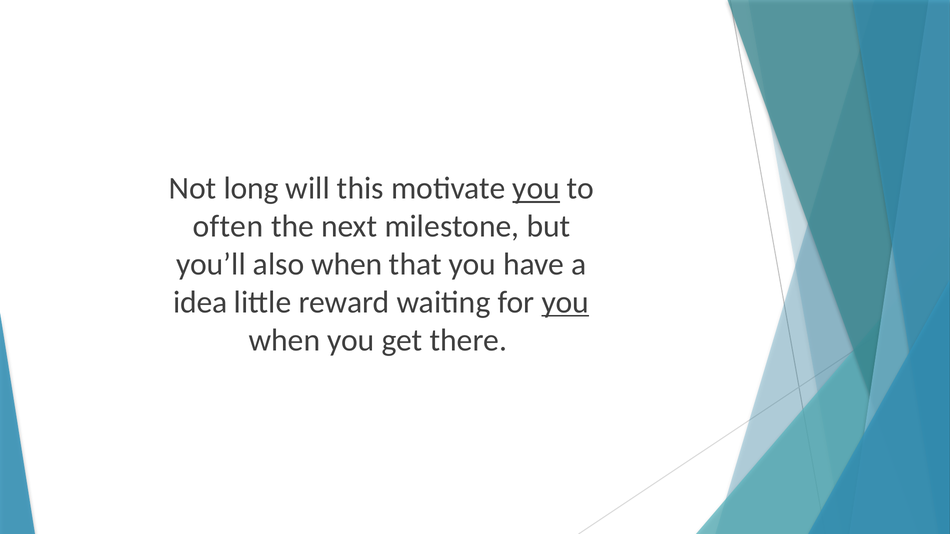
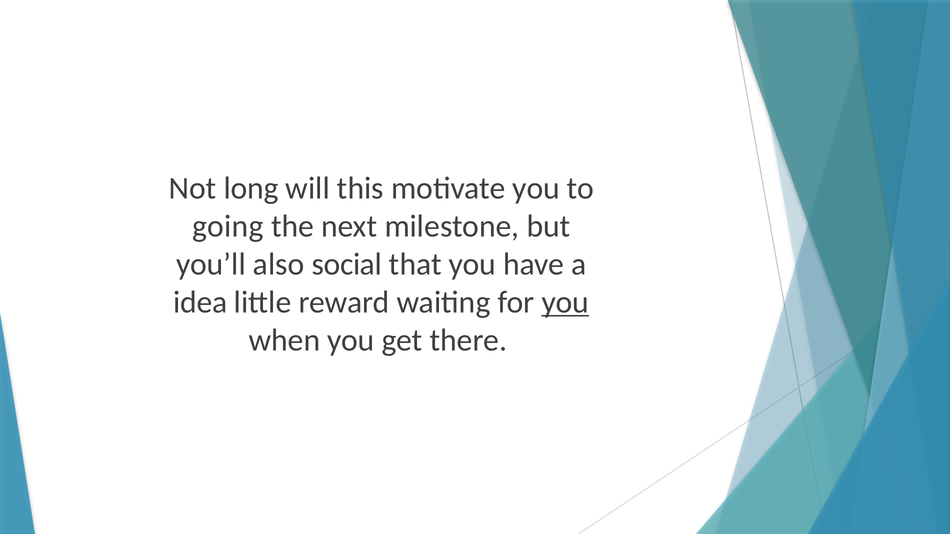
you at (536, 188) underline: present -> none
often: often -> going
also when: when -> social
